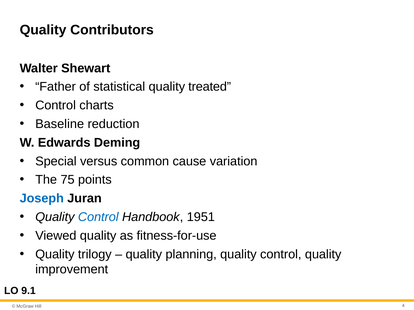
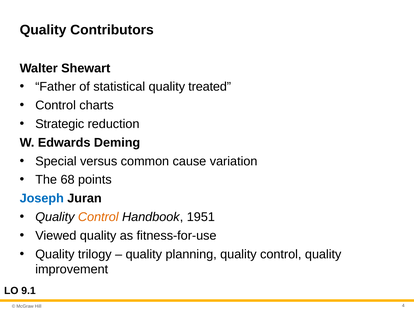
Baseline: Baseline -> Strategic
75: 75 -> 68
Control at (98, 217) colour: blue -> orange
